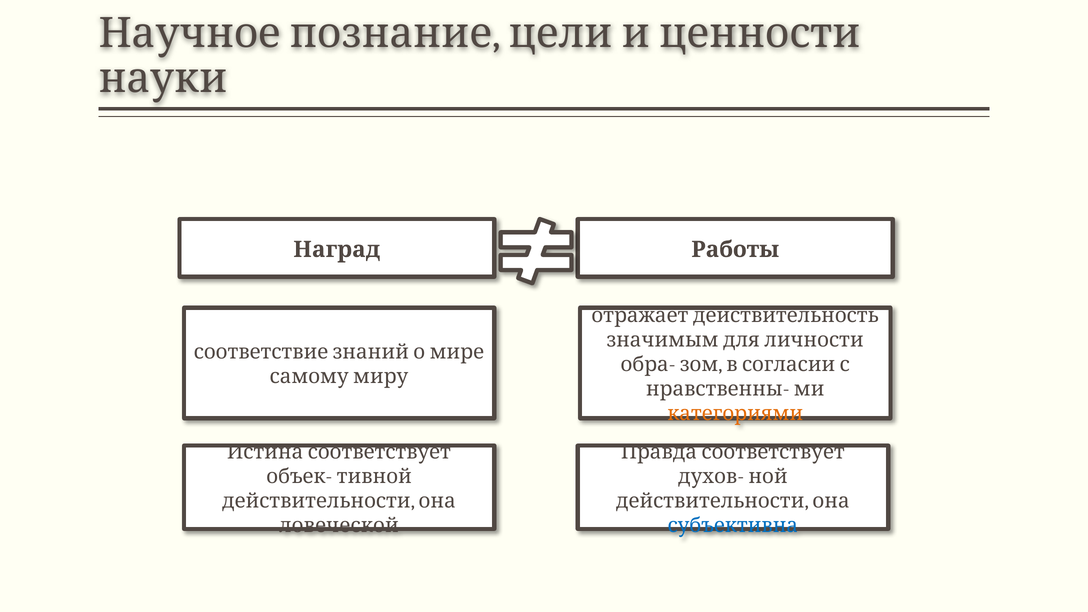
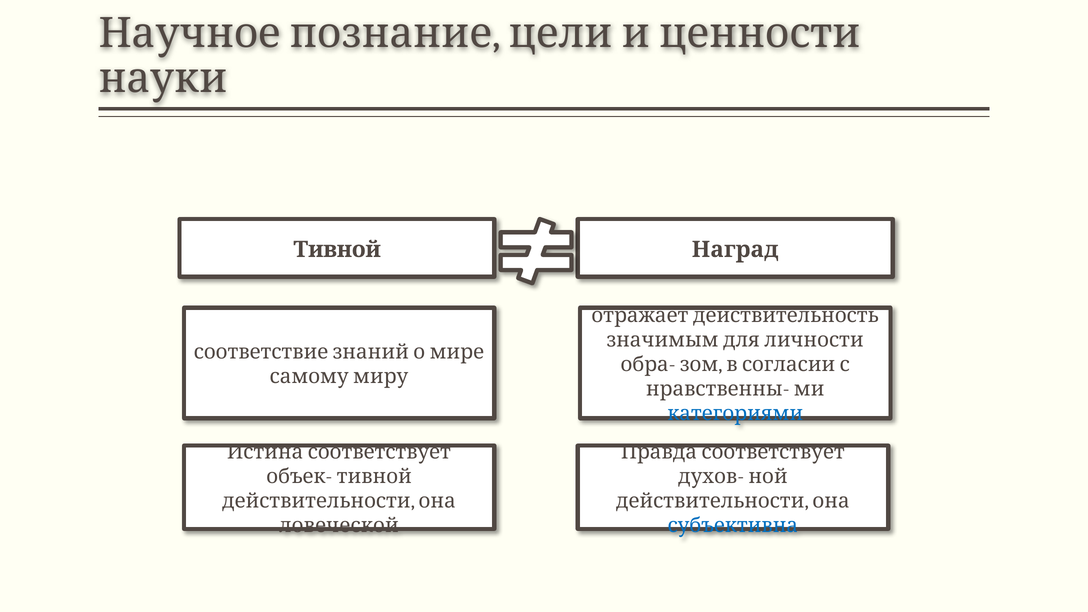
Наград at (337, 249): Наград -> Тивной
Работы: Работы -> Наград
категориями colour: orange -> blue
